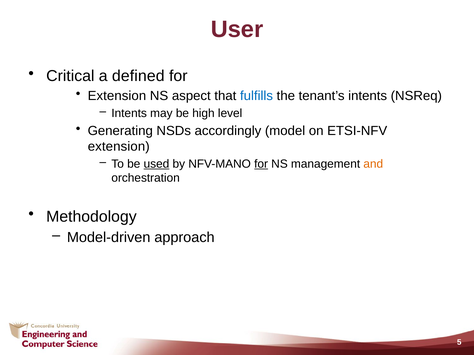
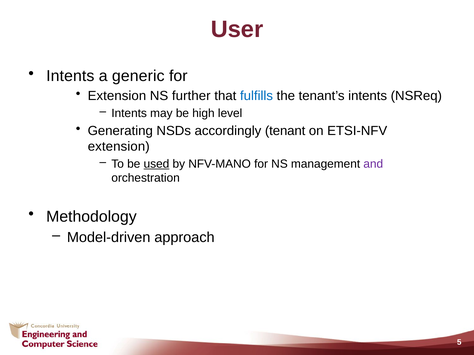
Critical at (70, 76): Critical -> Intents
defined: defined -> generic
aspect: aspect -> further
model: model -> tenant
for at (261, 164) underline: present -> none
and colour: orange -> purple
